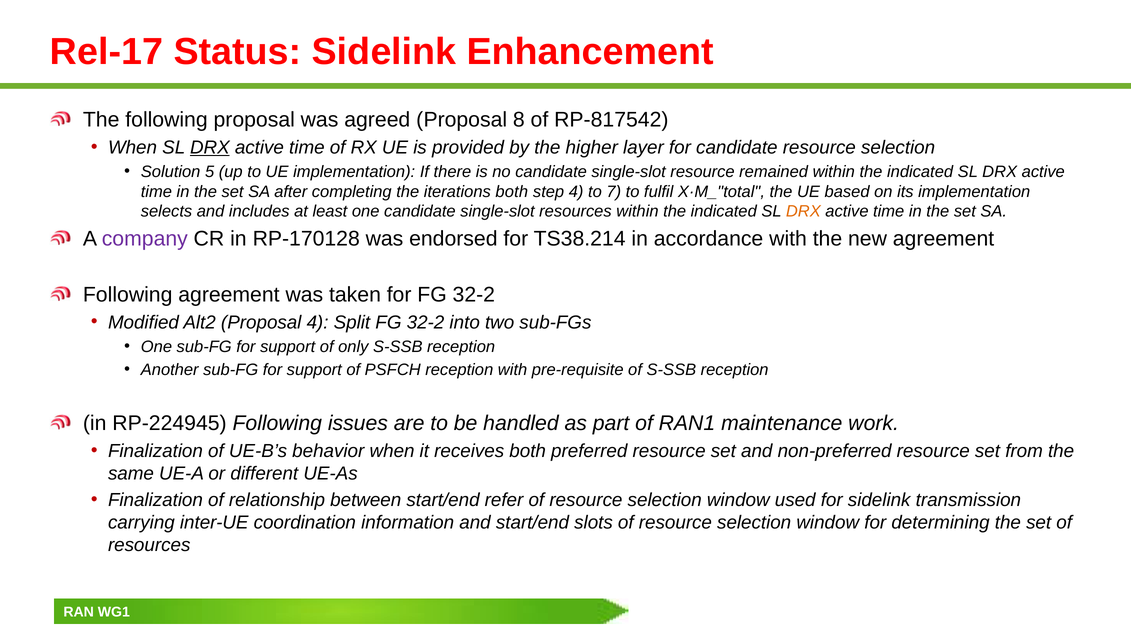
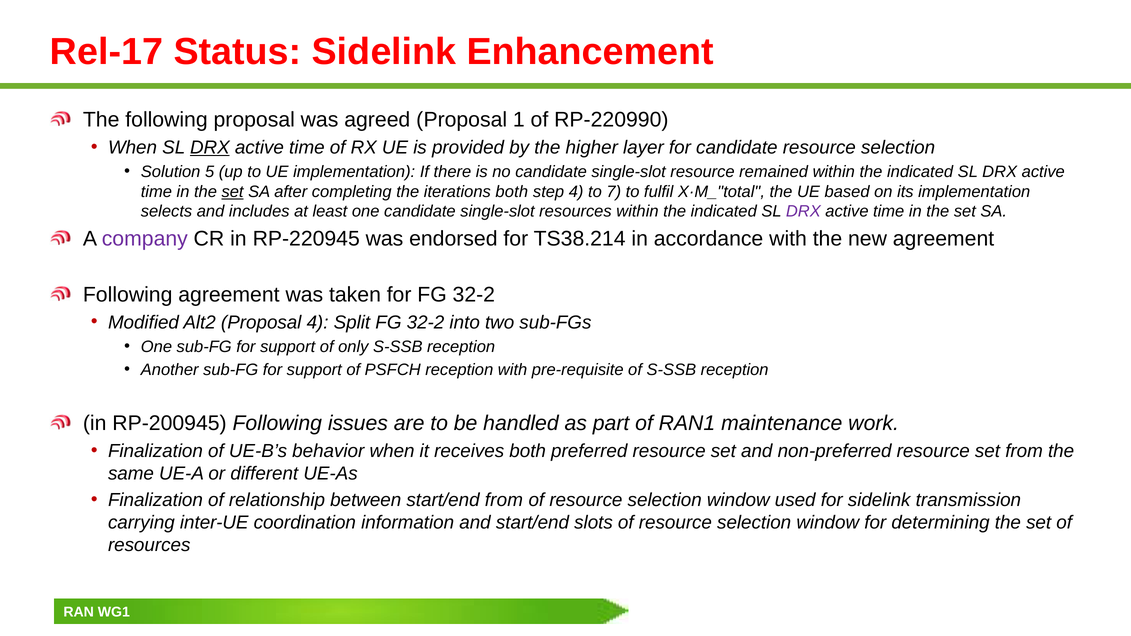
8: 8 -> 1
RP-817542: RP-817542 -> RP-220990
set at (233, 192) underline: none -> present
DRX at (803, 212) colour: orange -> purple
RP-170128: RP-170128 -> RP-220945
RP-224945: RP-224945 -> RP-200945
start/end refer: refer -> from
